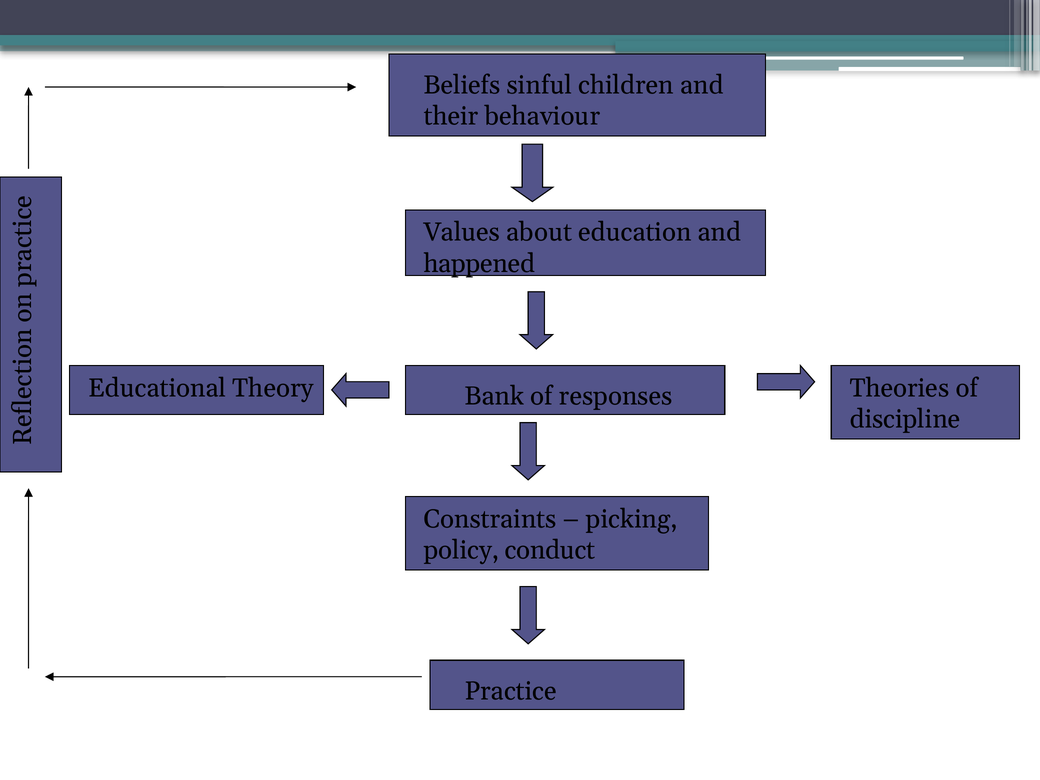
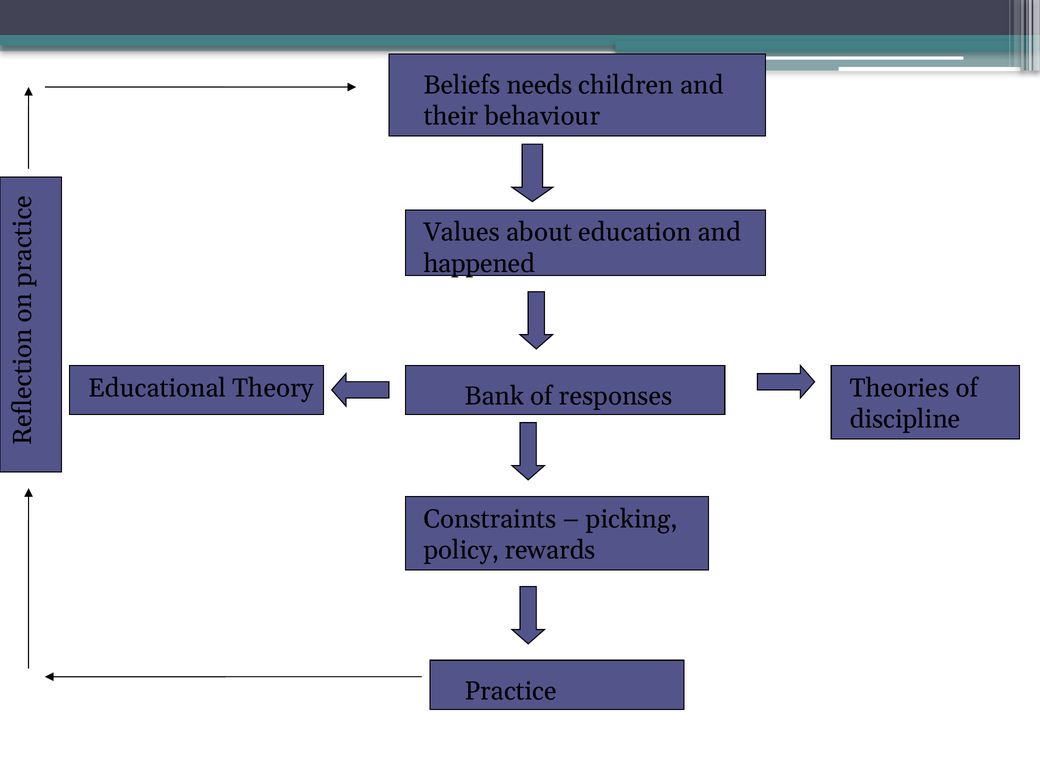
sinful: sinful -> needs
conduct: conduct -> rewards
